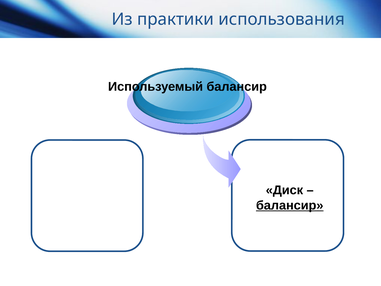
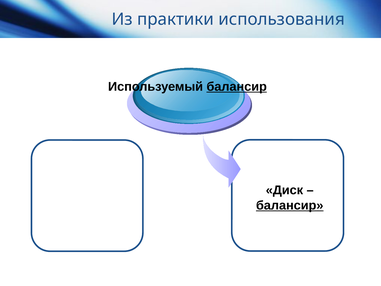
балансир at (237, 87) underline: none -> present
